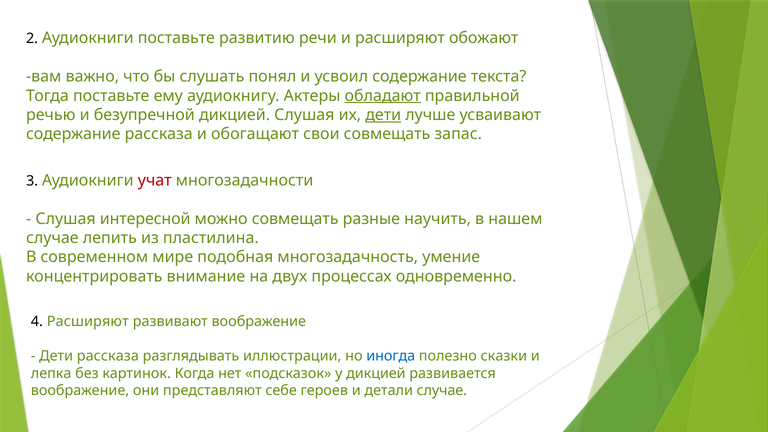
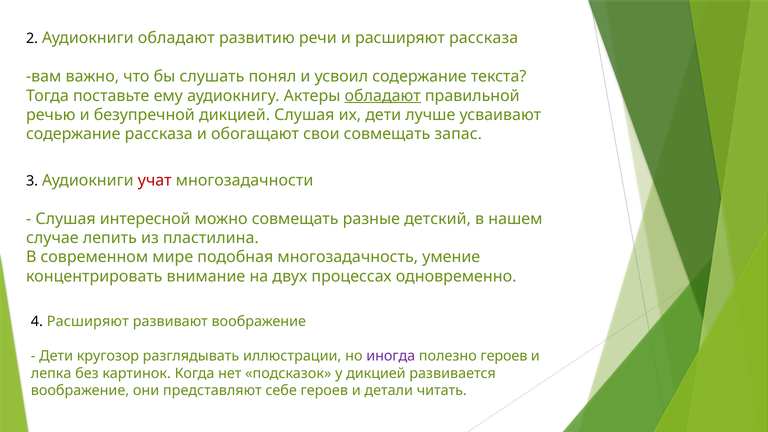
Аудиокниги поставьте: поставьте -> обладают
расширяют обожают: обожают -> рассказа
дети at (383, 115) underline: present -> none
научить: научить -> детский
Дети рассказа: рассказа -> кругозор
иногда colour: blue -> purple
полезно сказки: сказки -> героев
детали случае: случае -> читать
